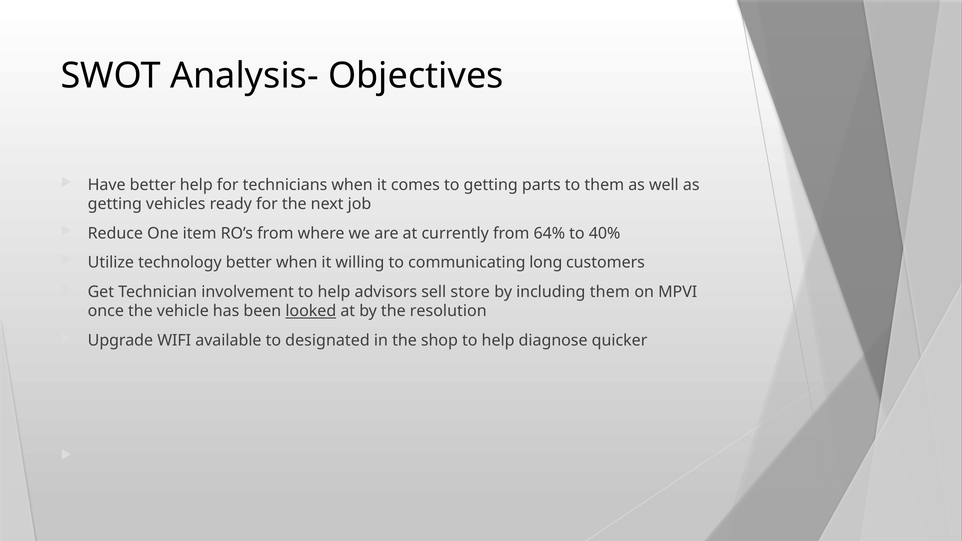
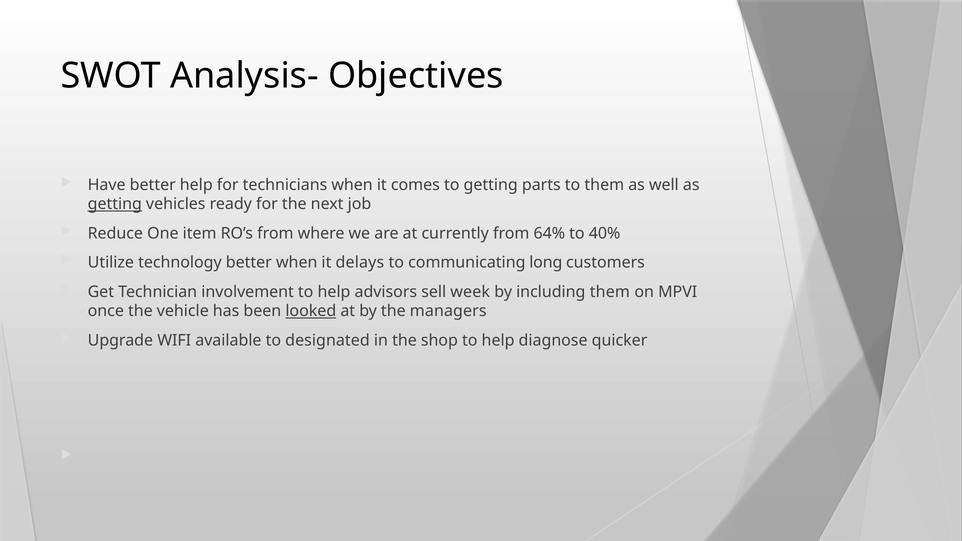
getting at (115, 204) underline: none -> present
willing: willing -> delays
store: store -> week
resolution: resolution -> managers
